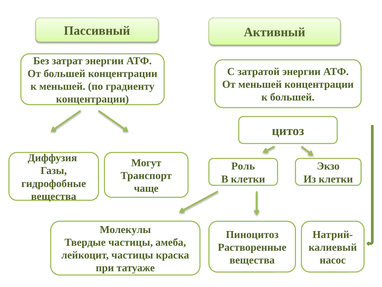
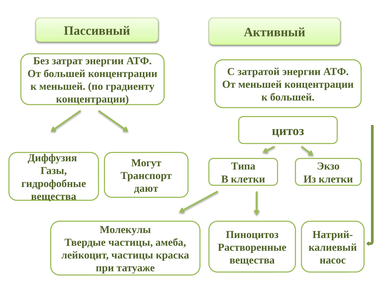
Роль: Роль -> Типа
чаще: чаще -> дают
